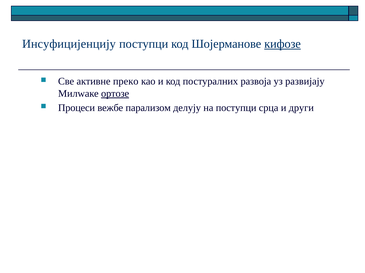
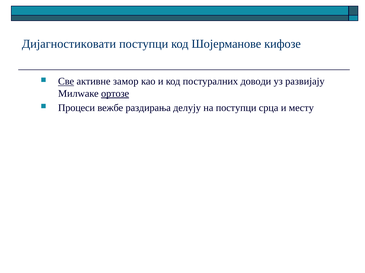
Инсуфицијенцију: Инсуфицијенцију -> Дијагностиковати
кифозе underline: present -> none
Све underline: none -> present
преко: преко -> замор
развоја: развоја -> доводи
парализом: парализом -> раздирања
други: други -> месту
